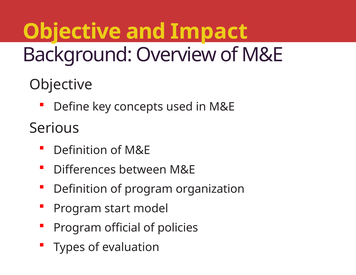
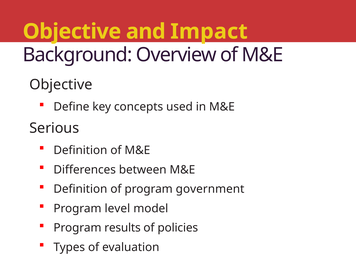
organization: organization -> government
start: start -> level
official: official -> results
